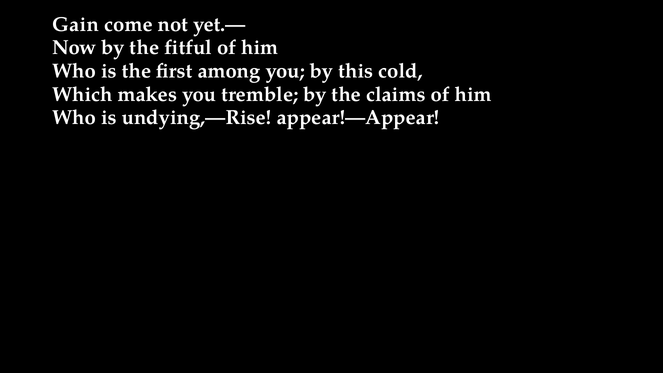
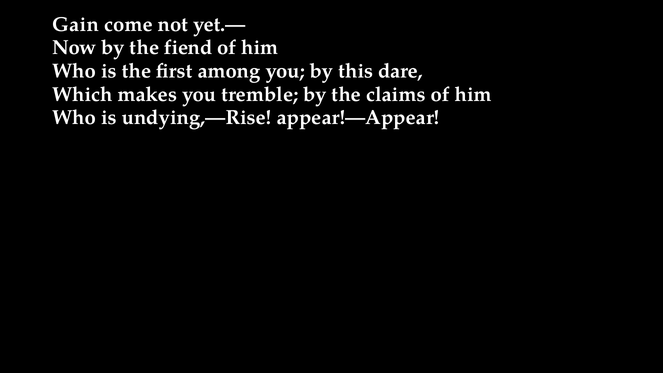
fitful: fitful -> fiend
cold: cold -> dare
